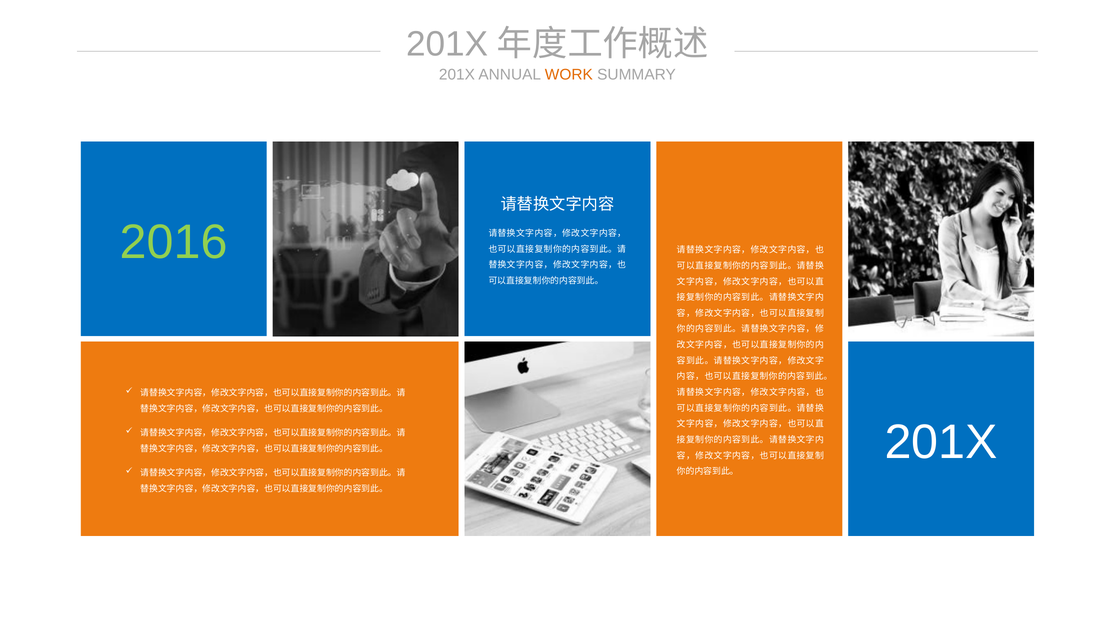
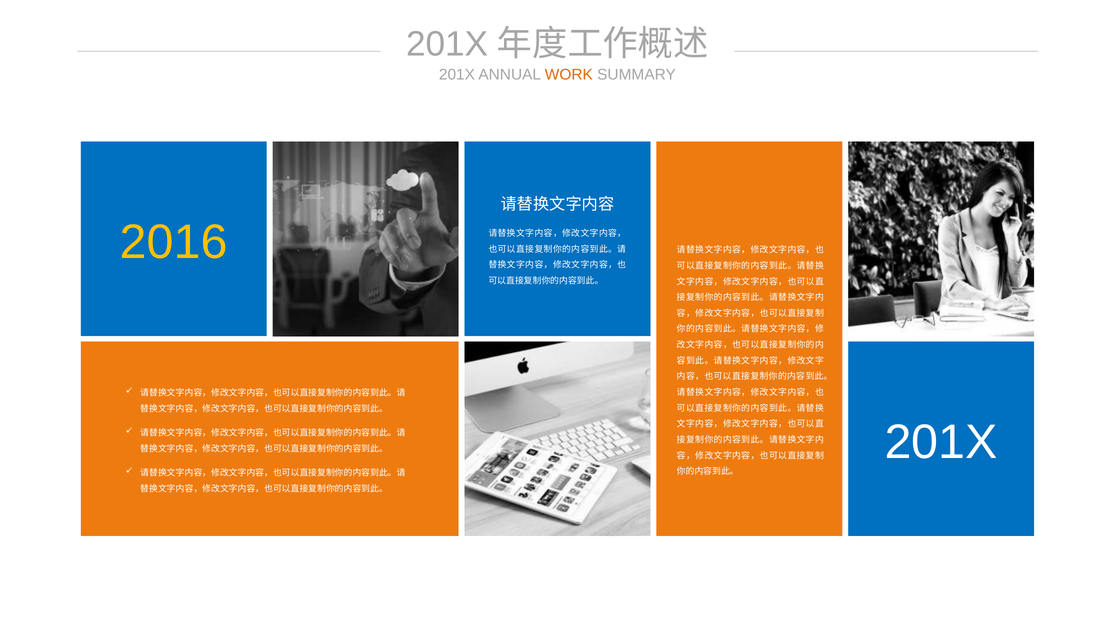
2016 colour: light green -> yellow
